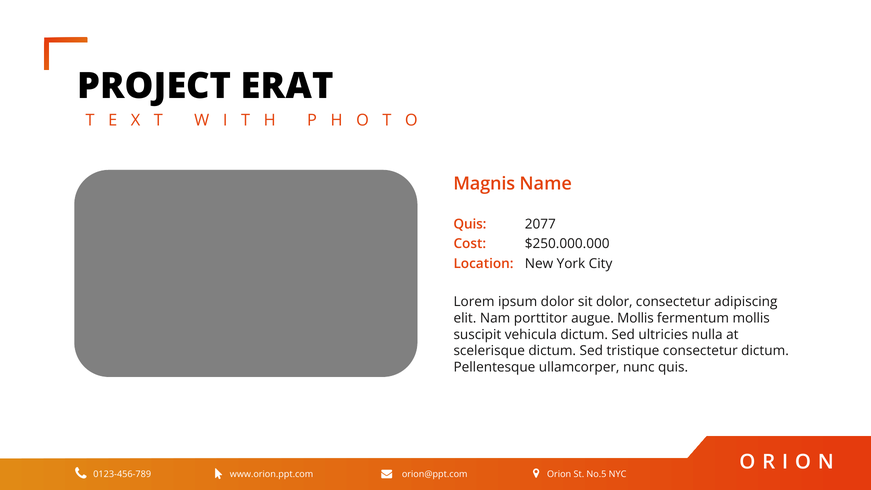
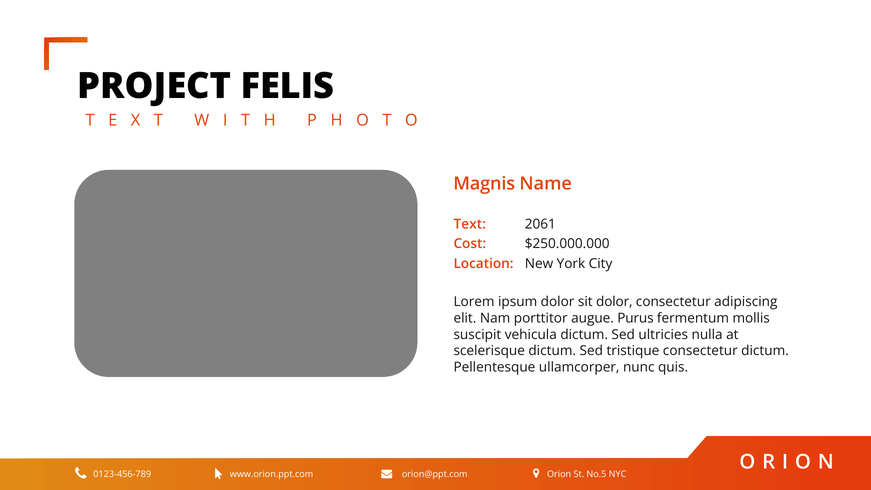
ERAT: ERAT -> FELIS
Quis at (470, 224): Quis -> Text
2077: 2077 -> 2061
augue Mollis: Mollis -> Purus
